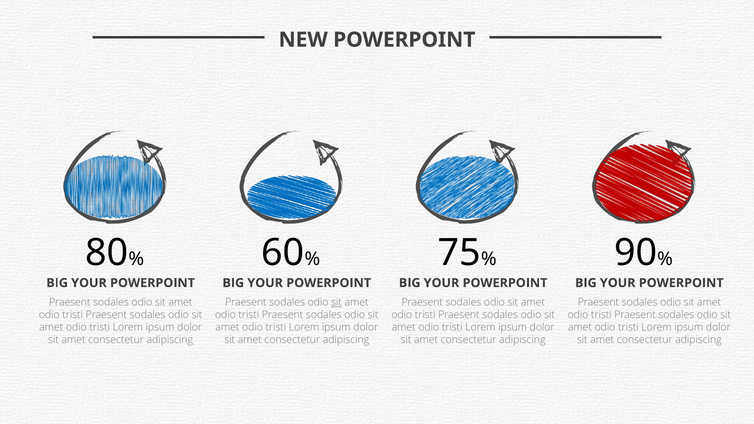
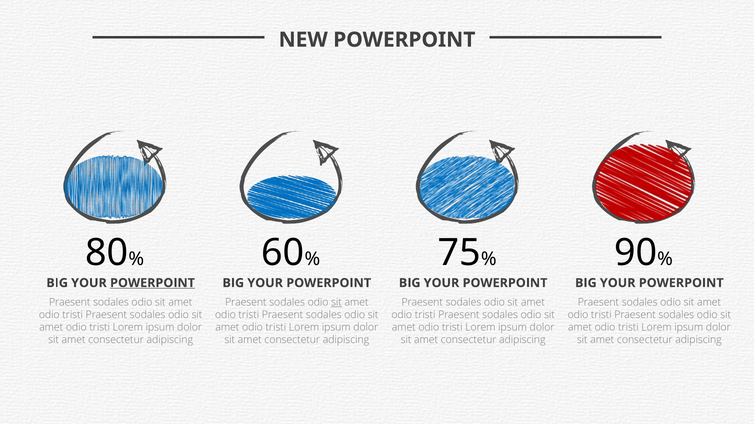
POWERPOINT at (153, 283) underline: none -> present
